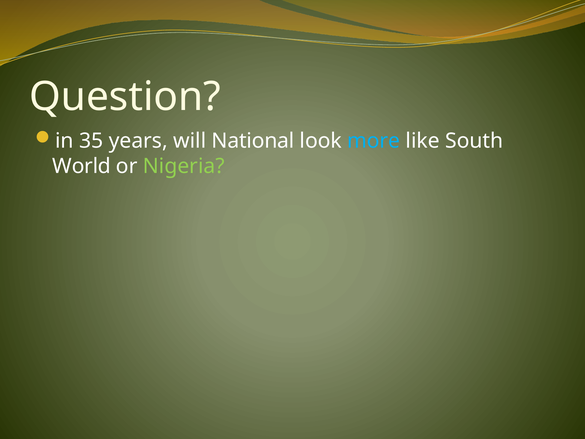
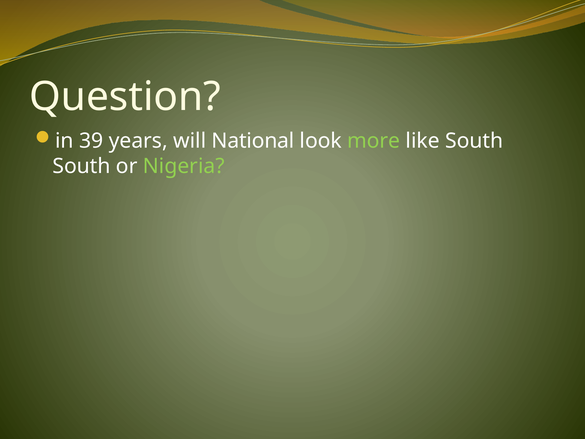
35: 35 -> 39
more colour: light blue -> light green
World at (82, 166): World -> South
